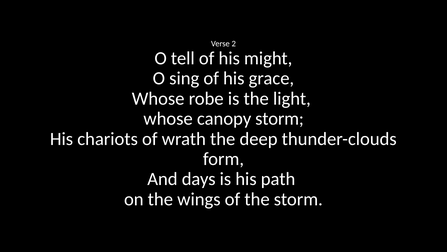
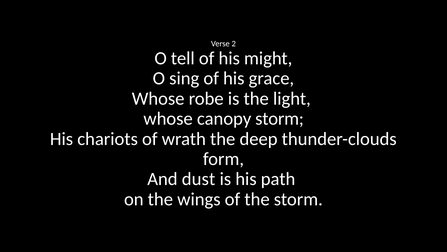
days: days -> dust
